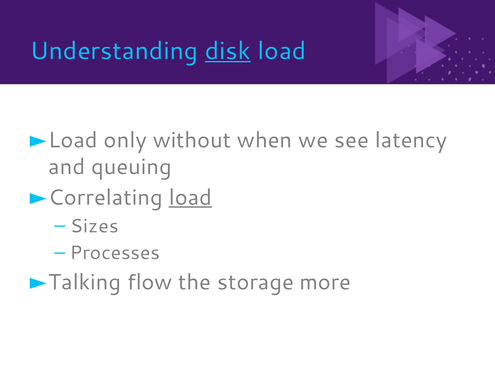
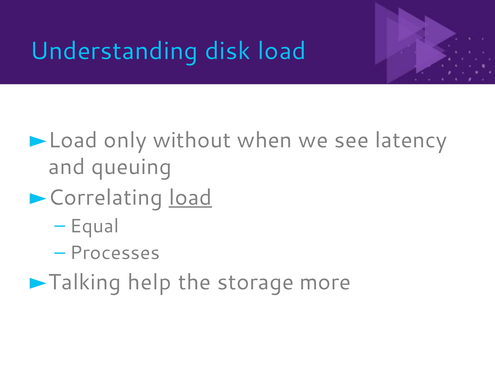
disk underline: present -> none
Sizes: Sizes -> Equal
flow: flow -> help
